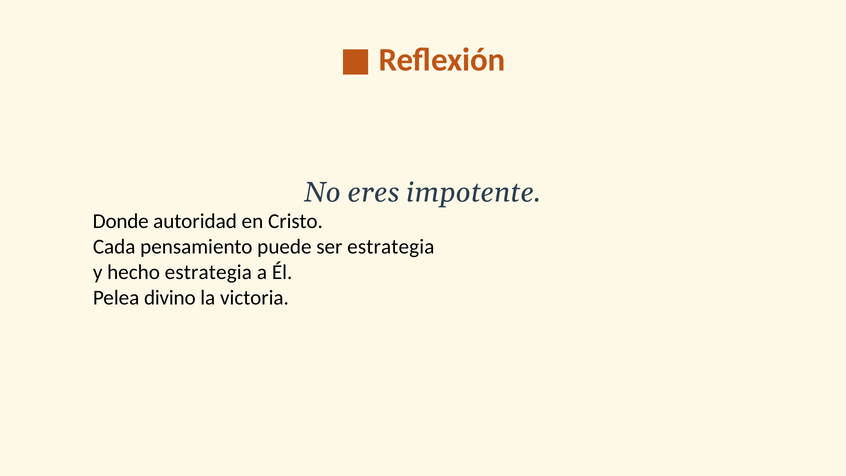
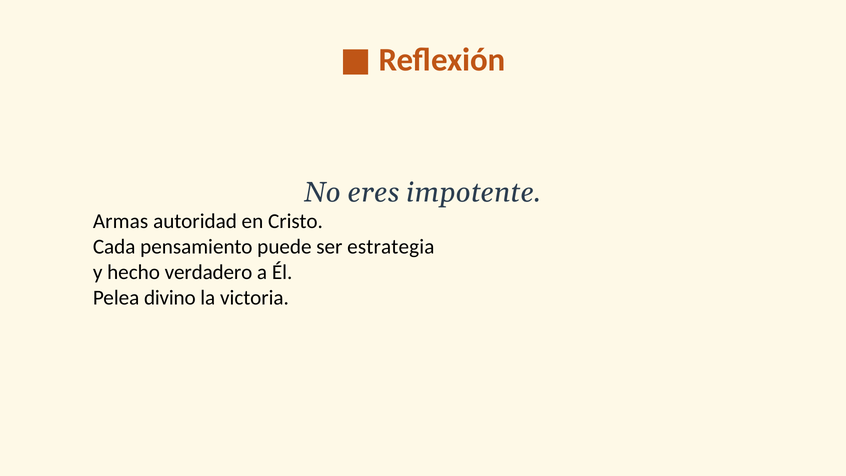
Donde: Donde -> Armas
hecho estrategia: estrategia -> verdadero
